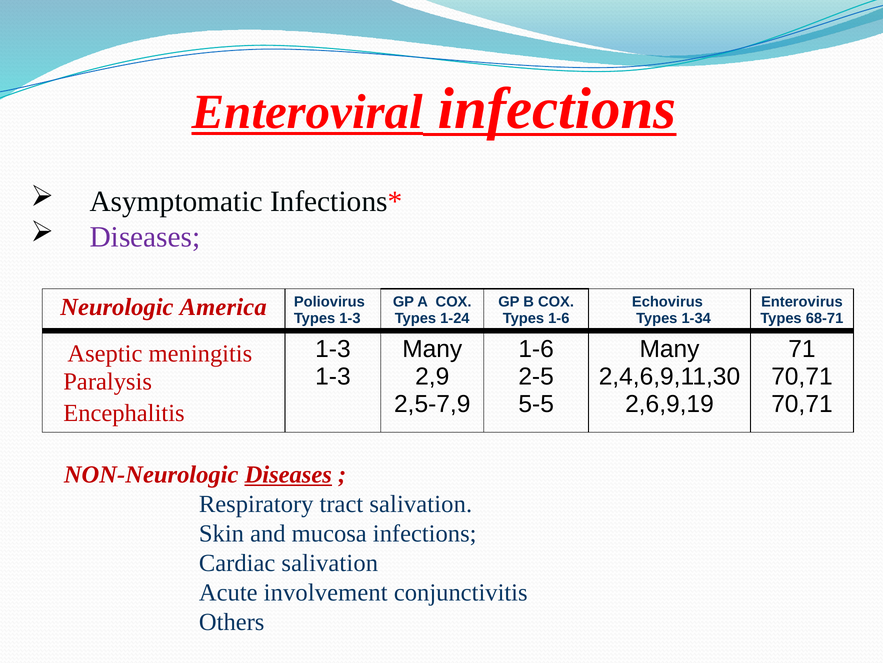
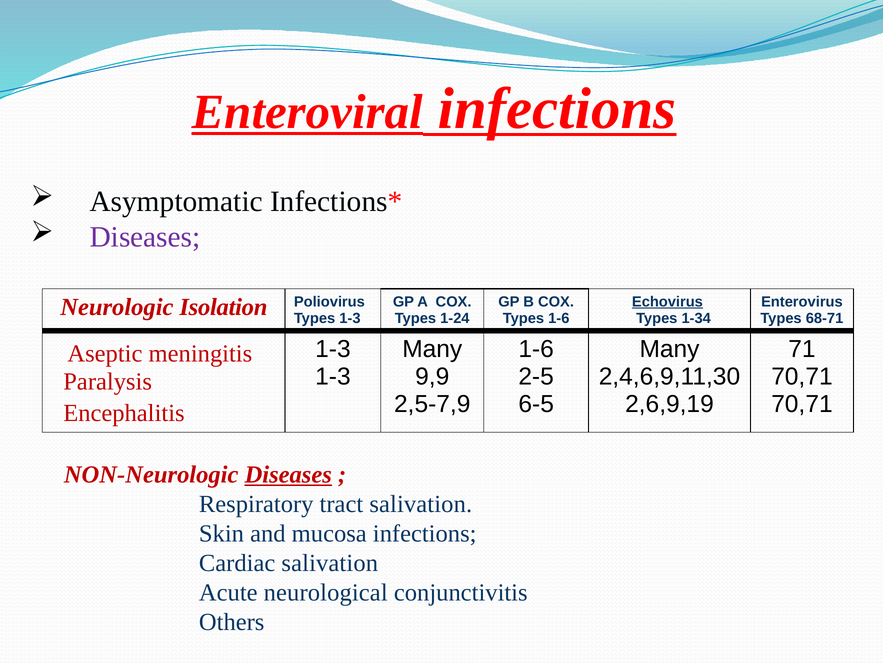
Echovirus underline: none -> present
America: America -> Isolation
2,9: 2,9 -> 9,9
5-5: 5-5 -> 6-5
involvement: involvement -> neurological
